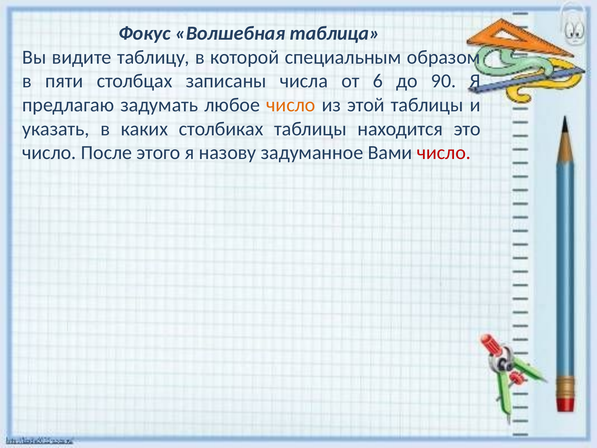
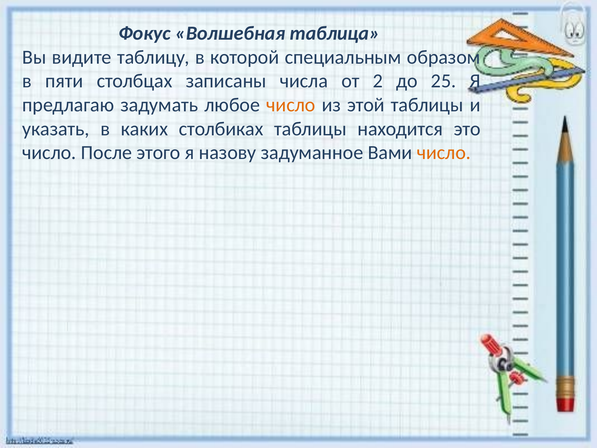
6: 6 -> 2
90: 90 -> 25
число at (444, 153) colour: red -> orange
